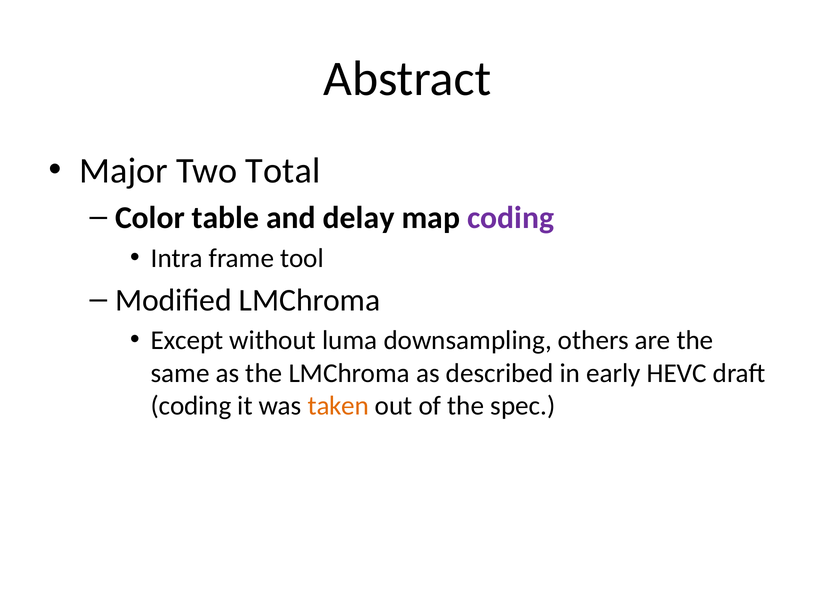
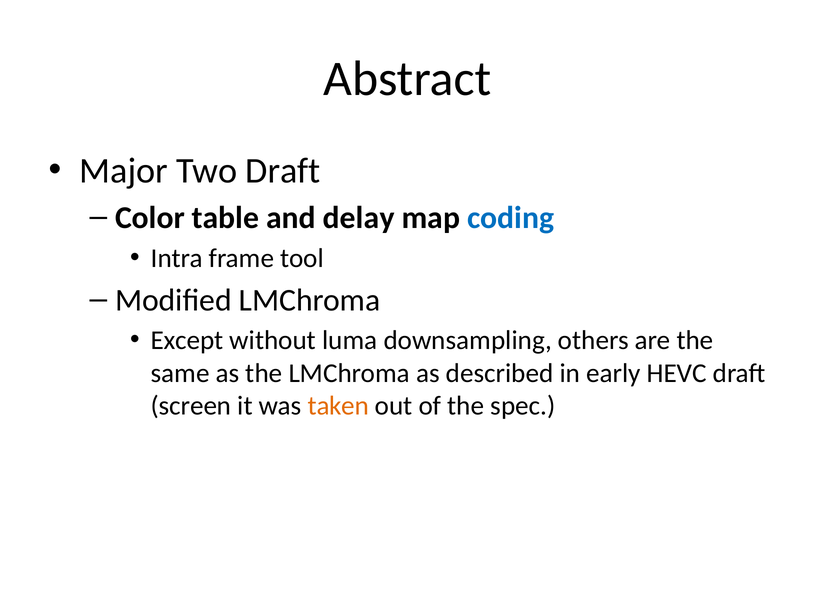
Two Total: Total -> Draft
coding at (511, 218) colour: purple -> blue
coding at (191, 406): coding -> screen
